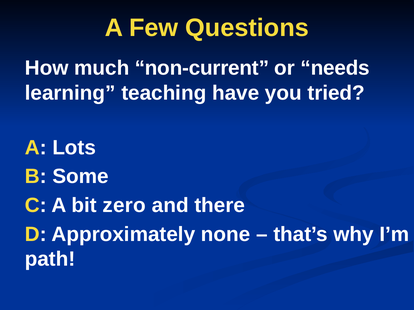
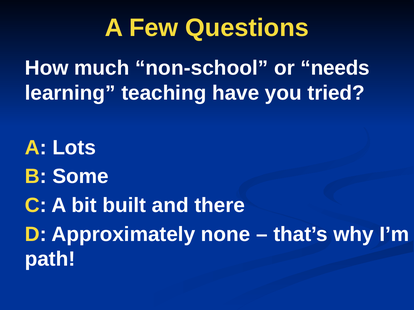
non-current: non-current -> non-school
zero: zero -> built
